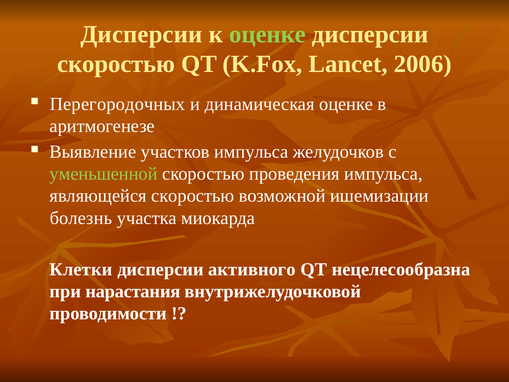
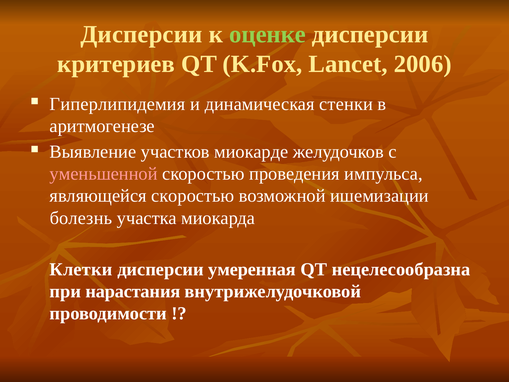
скоростью at (116, 64): скоростью -> критериев
Перегородочных: Перегородочных -> Гиперлипидемия
динамическая оценке: оценке -> стенки
участков импульса: импульса -> миокарде
уменьшенной colour: light green -> pink
активного: активного -> умеренная
